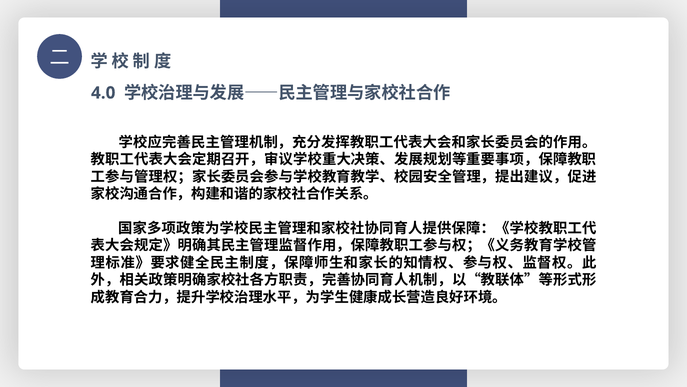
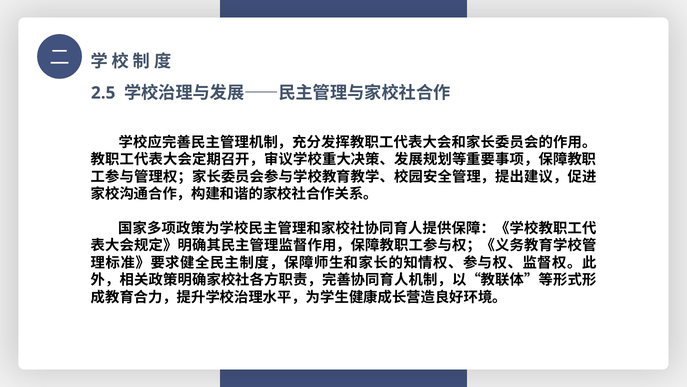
4.0: 4.0 -> 2.5
